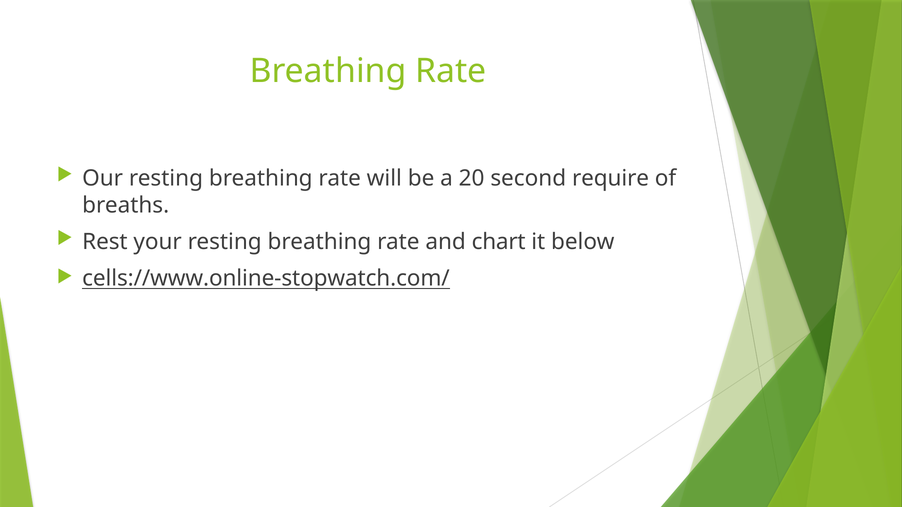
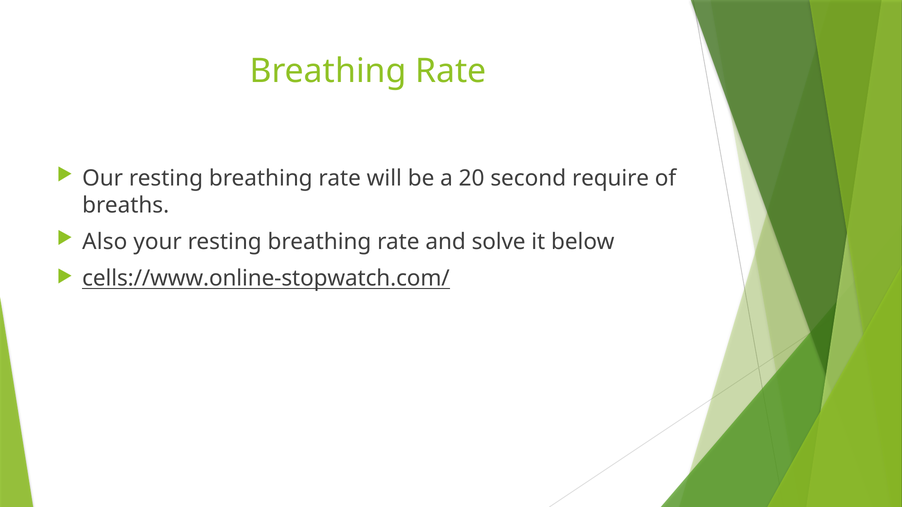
Rest: Rest -> Also
chart: chart -> solve
